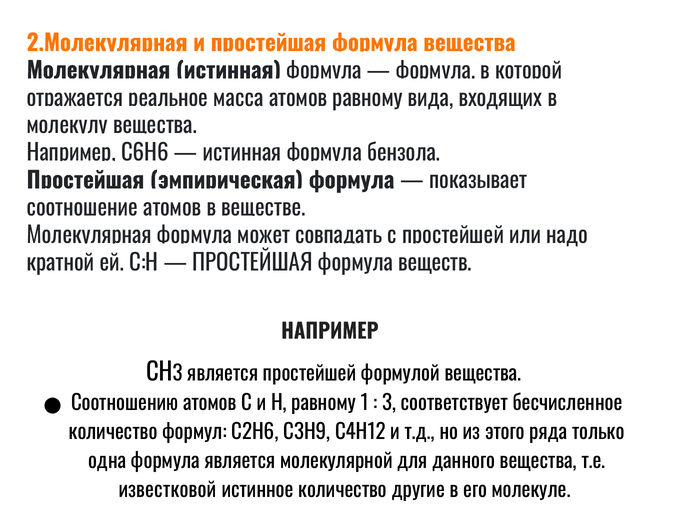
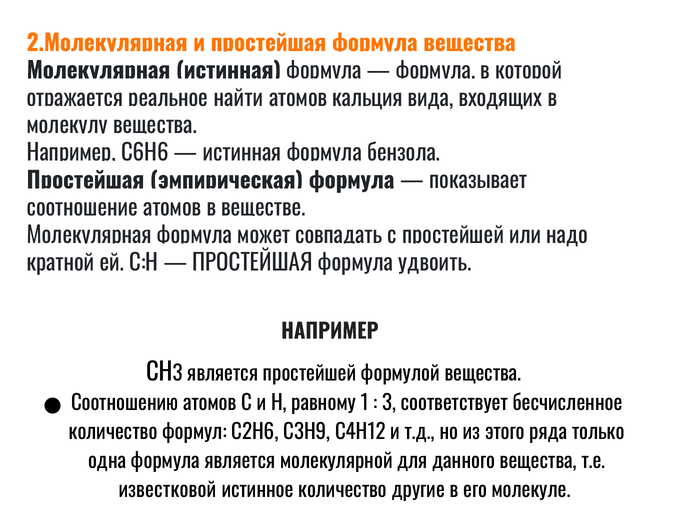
масса: масса -> найти
атомов равному: равному -> кальция
веществ: веществ -> удвоить
